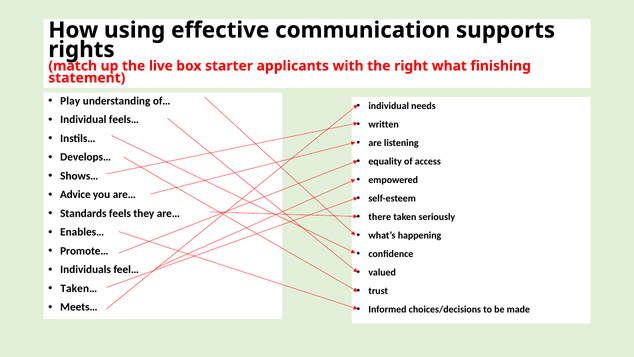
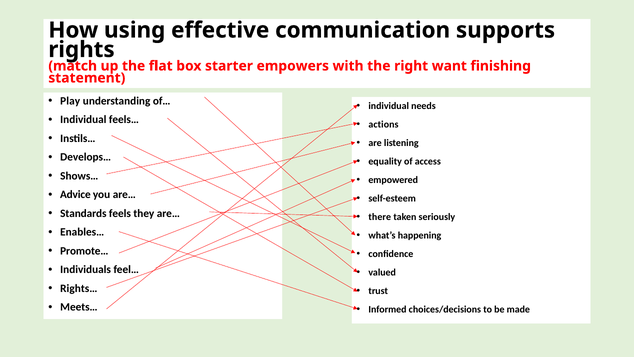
live: live -> flat
applicants: applicants -> empowers
what: what -> want
written: written -> actions
Taken…: Taken… -> Rights…
